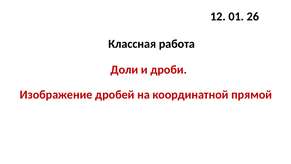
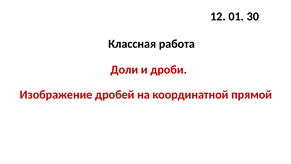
26: 26 -> 30
